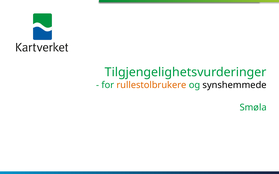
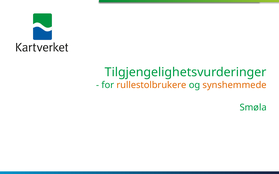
synshemmede colour: black -> orange
